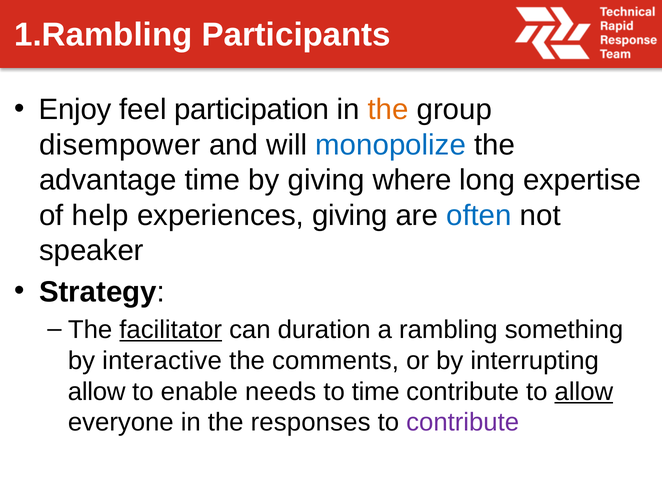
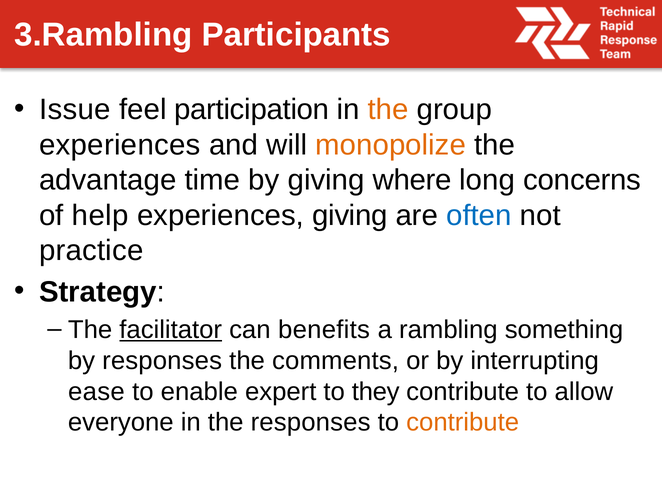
1.Rambling: 1.Rambling -> 3.Rambling
Enjoy: Enjoy -> Issue
disempower at (120, 145): disempower -> experiences
monopolize colour: blue -> orange
expertise: expertise -> concerns
speaker: speaker -> practice
duration: duration -> benefits
by interactive: interactive -> responses
allow at (97, 392): allow -> ease
needs: needs -> expert
to time: time -> they
allow at (584, 392) underline: present -> none
contribute at (463, 423) colour: purple -> orange
